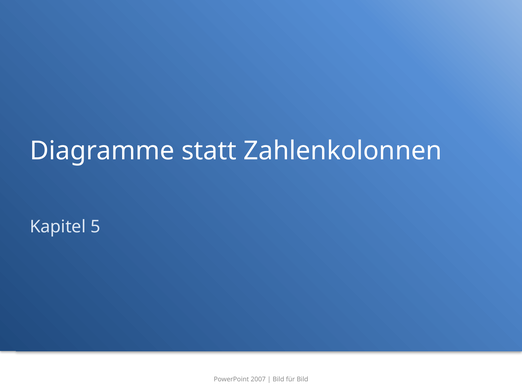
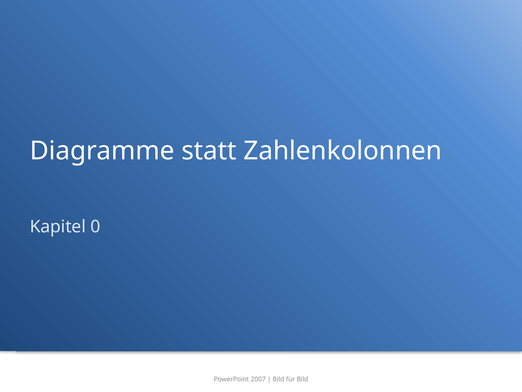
5: 5 -> 0
